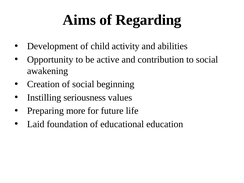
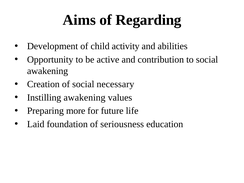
beginning: beginning -> necessary
Instilling seriousness: seriousness -> awakening
educational: educational -> seriousness
